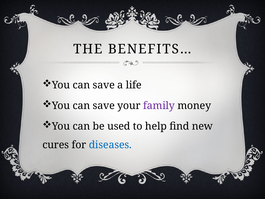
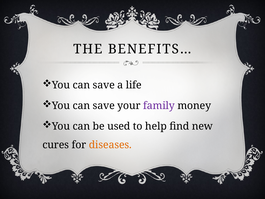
diseases colour: blue -> orange
